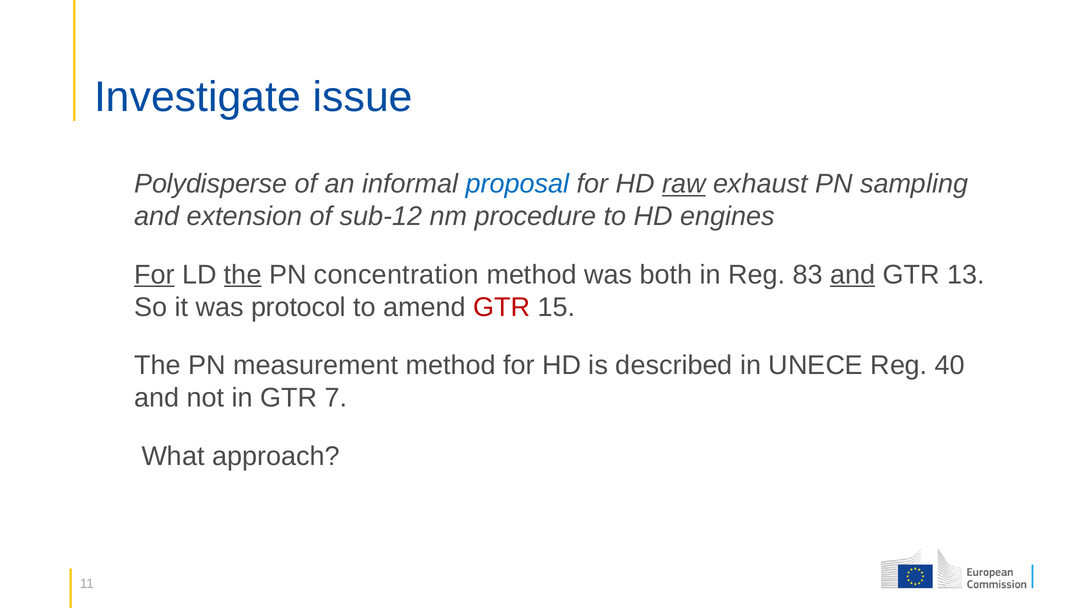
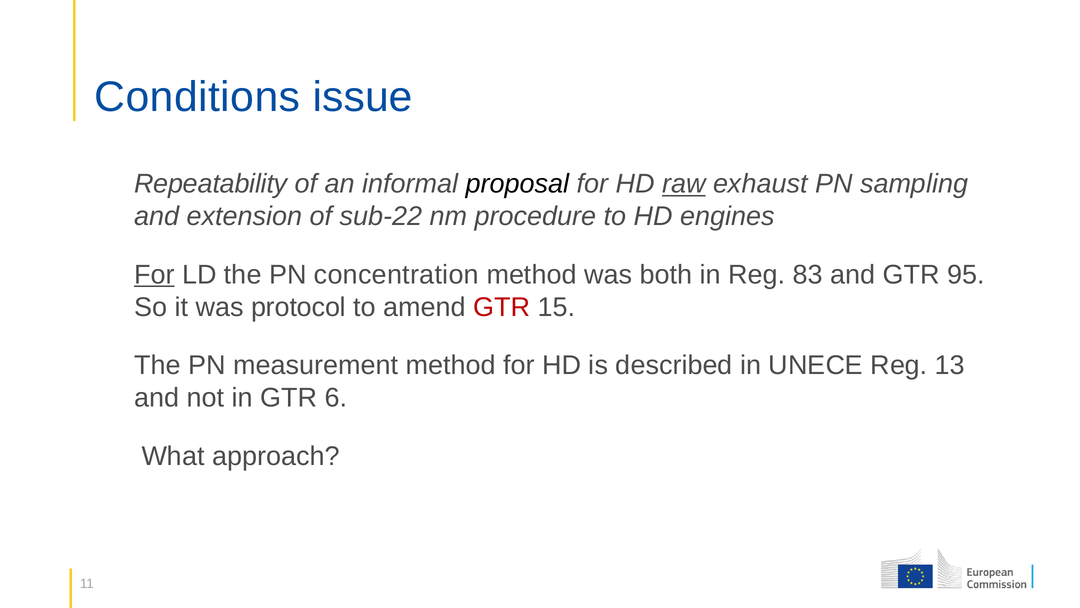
Investigate: Investigate -> Conditions
Polydisperse: Polydisperse -> Repeatability
proposal colour: blue -> black
sub-12: sub-12 -> sub-22
the at (243, 274) underline: present -> none
and at (853, 274) underline: present -> none
13: 13 -> 95
40: 40 -> 13
7: 7 -> 6
